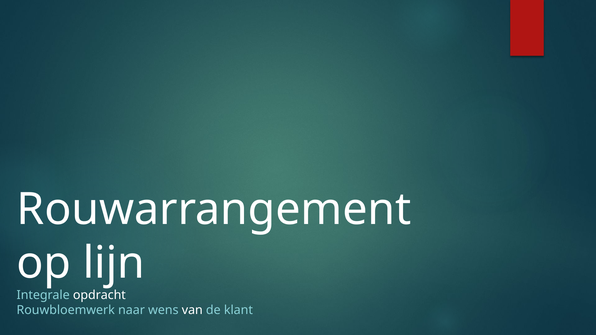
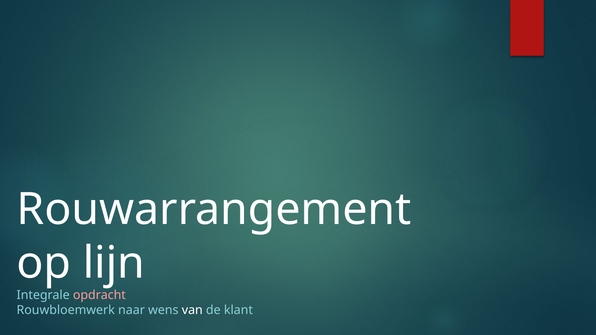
opdracht colour: white -> pink
